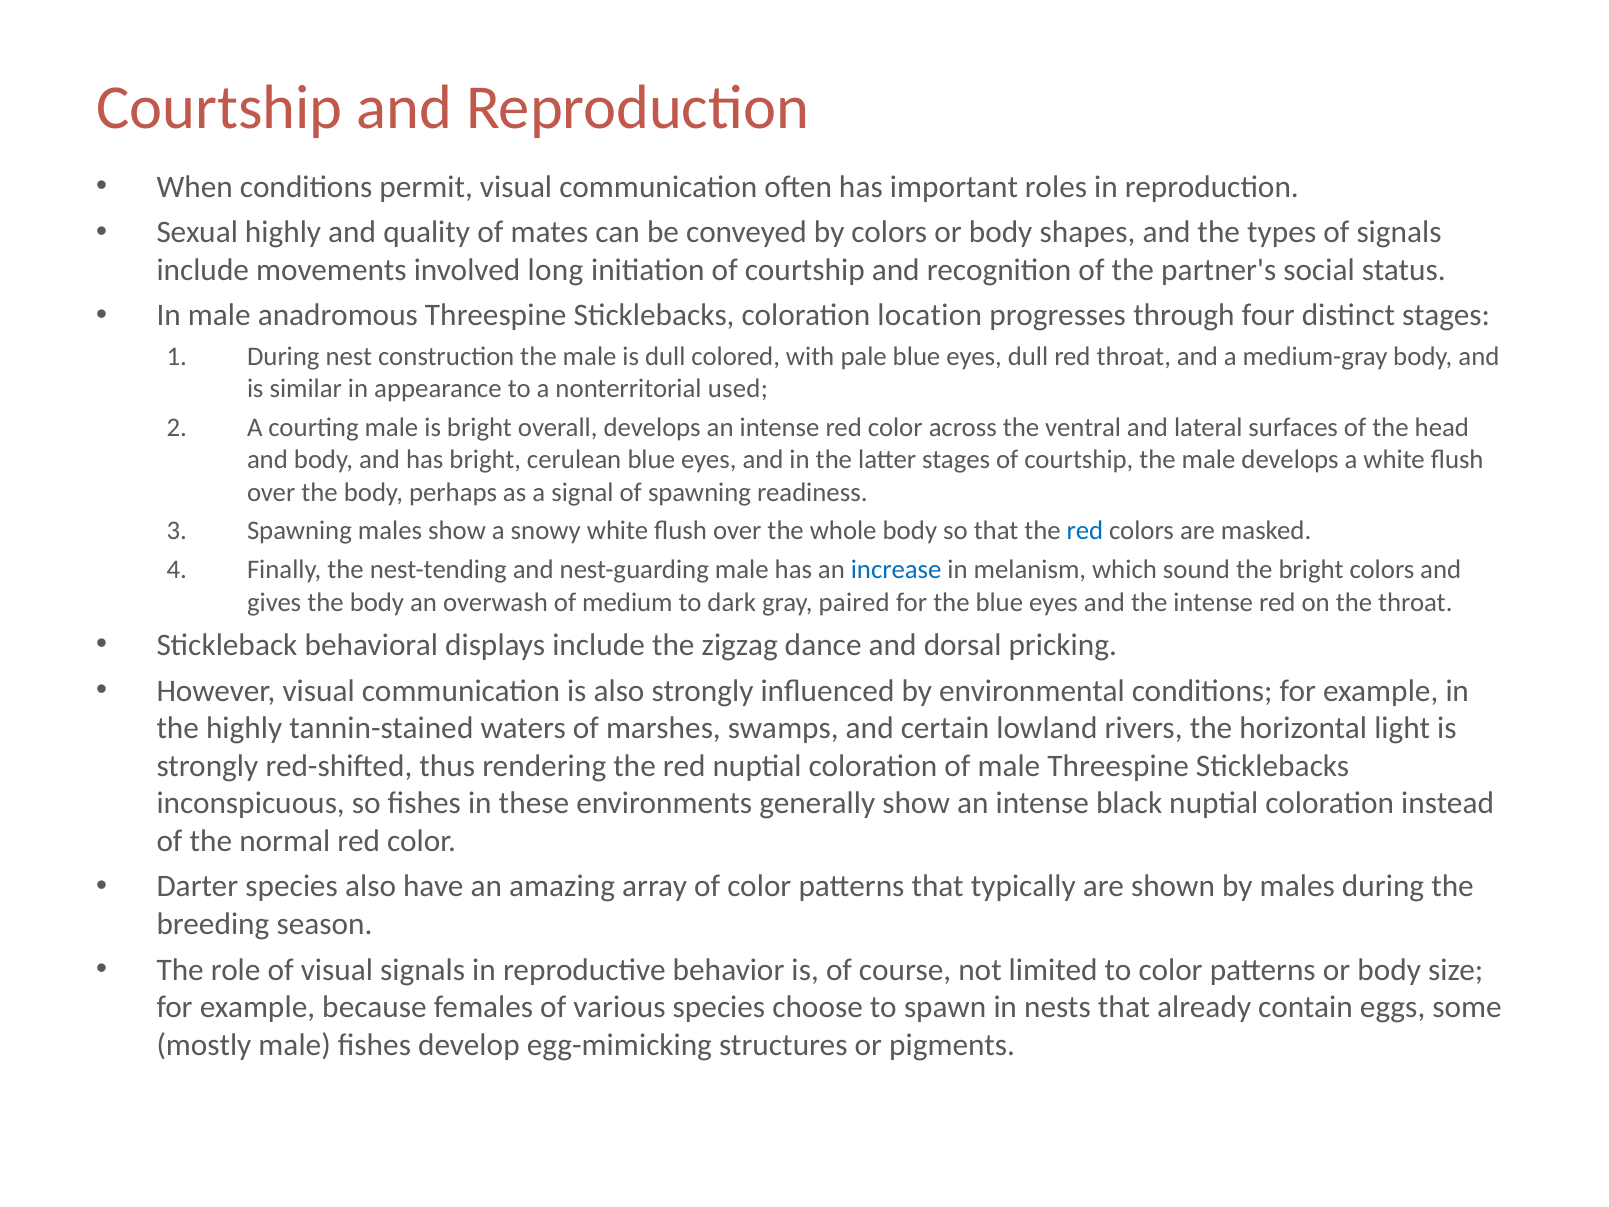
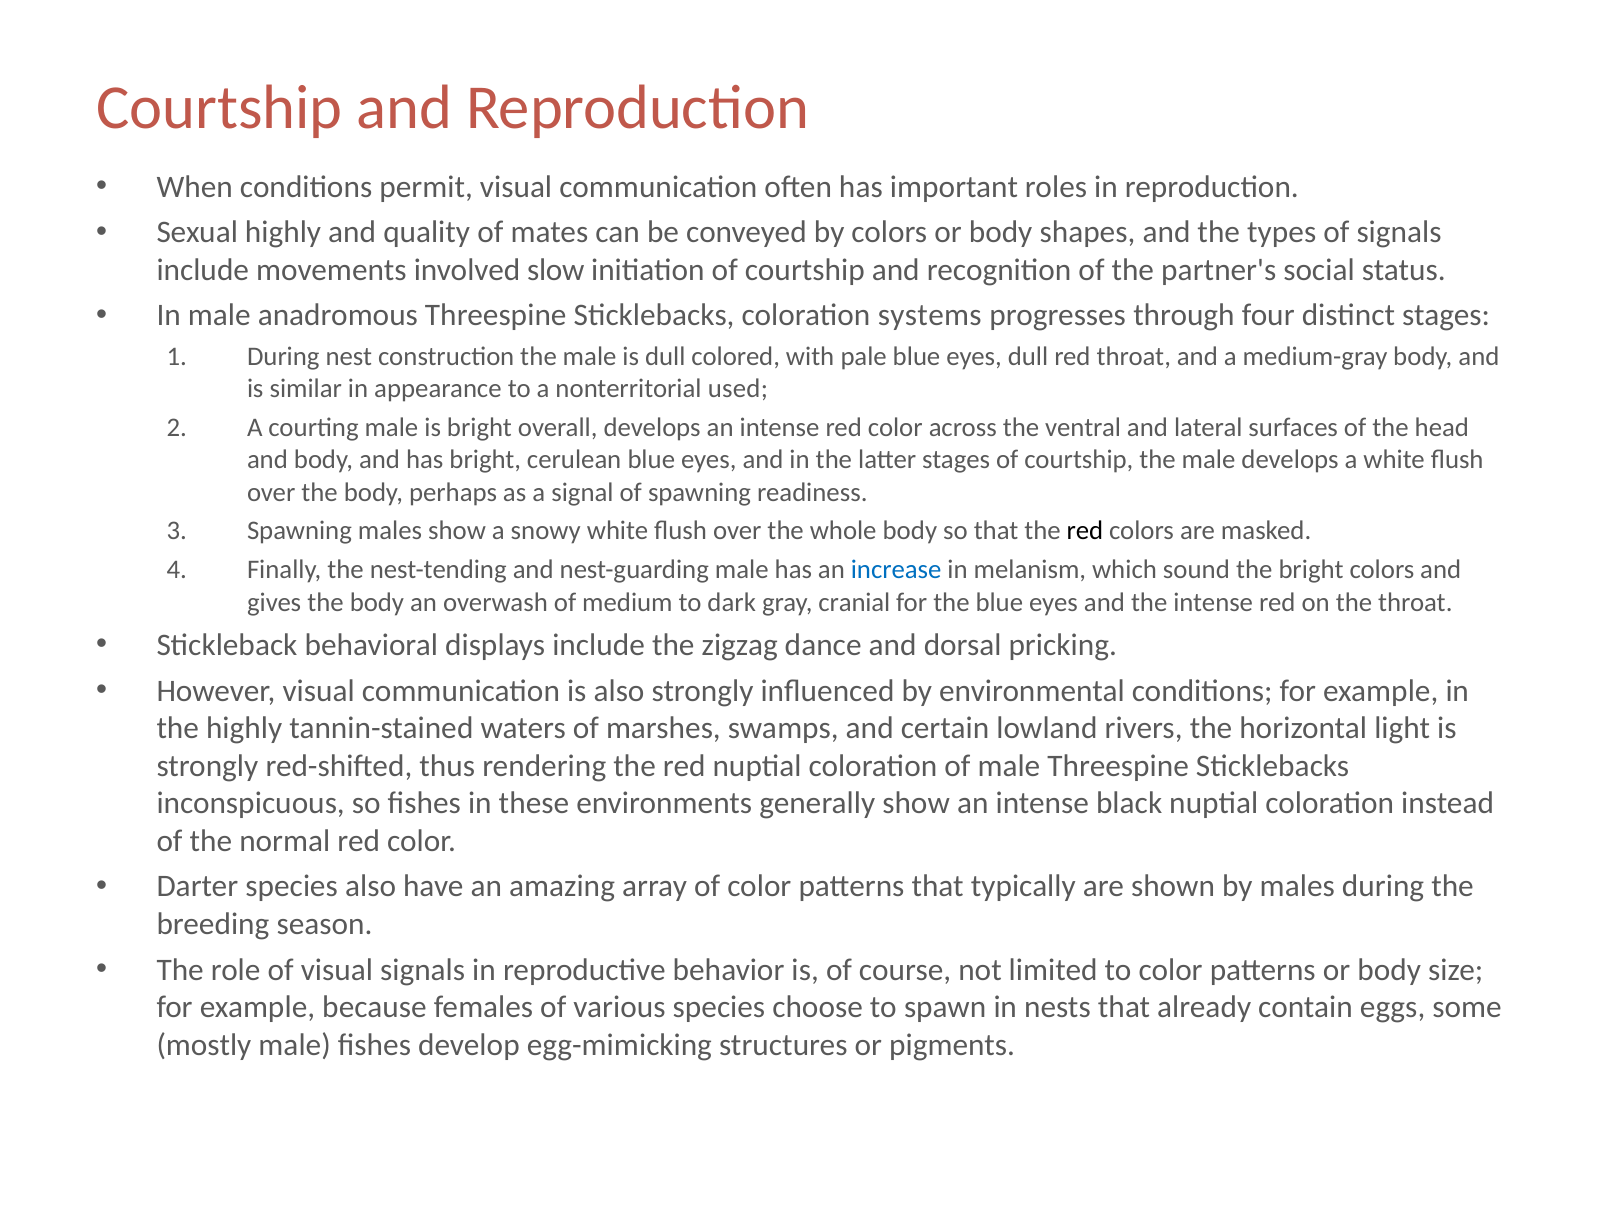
long: long -> slow
location: location -> systems
red at (1085, 531) colour: blue -> black
paired: paired -> cranial
